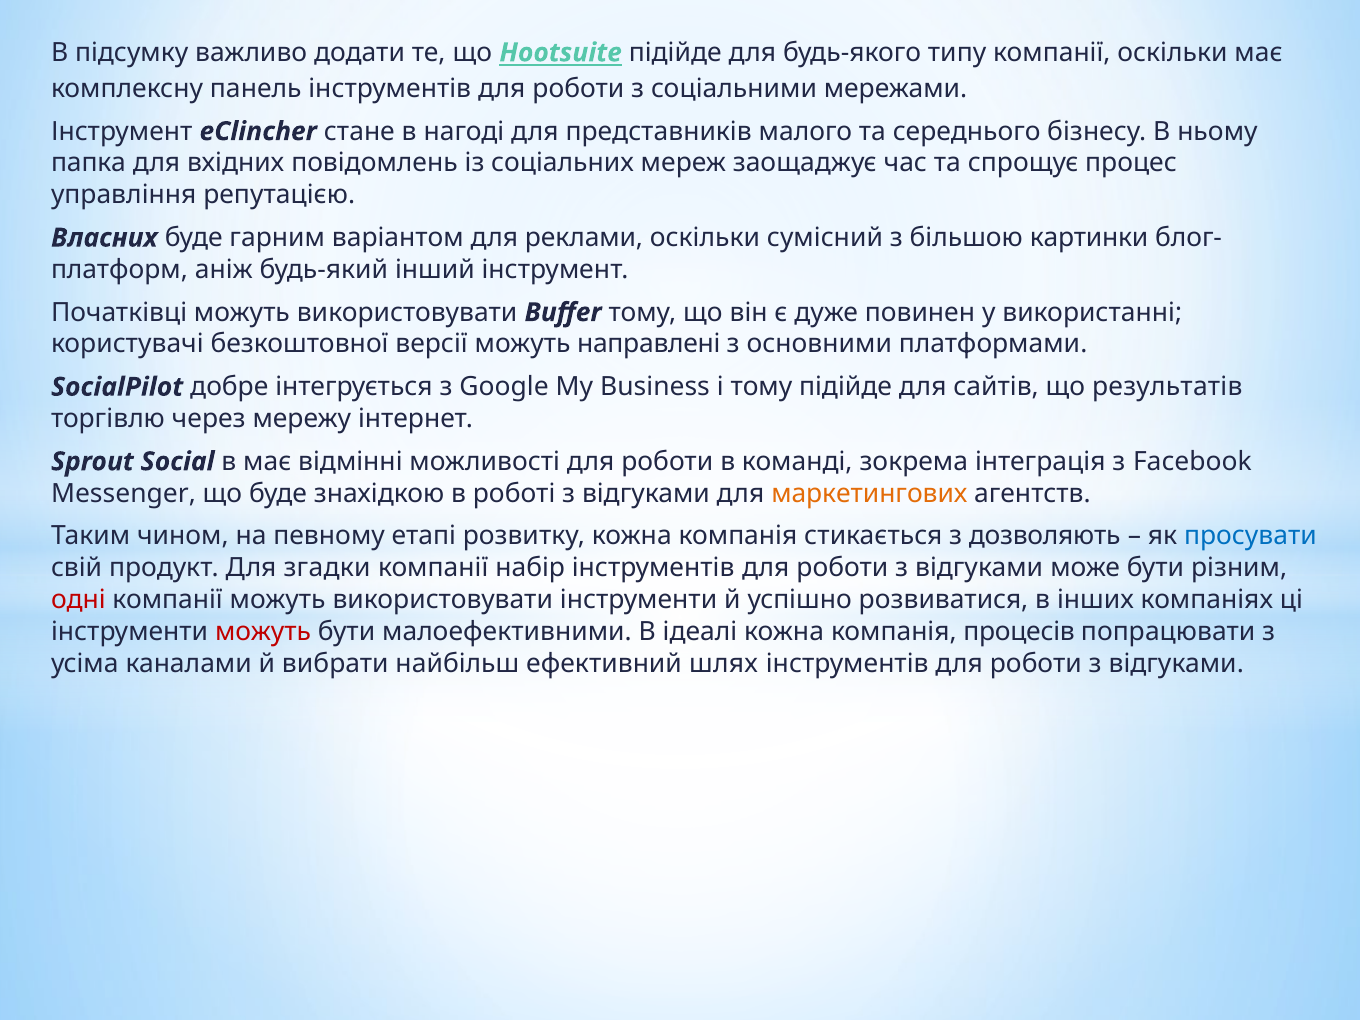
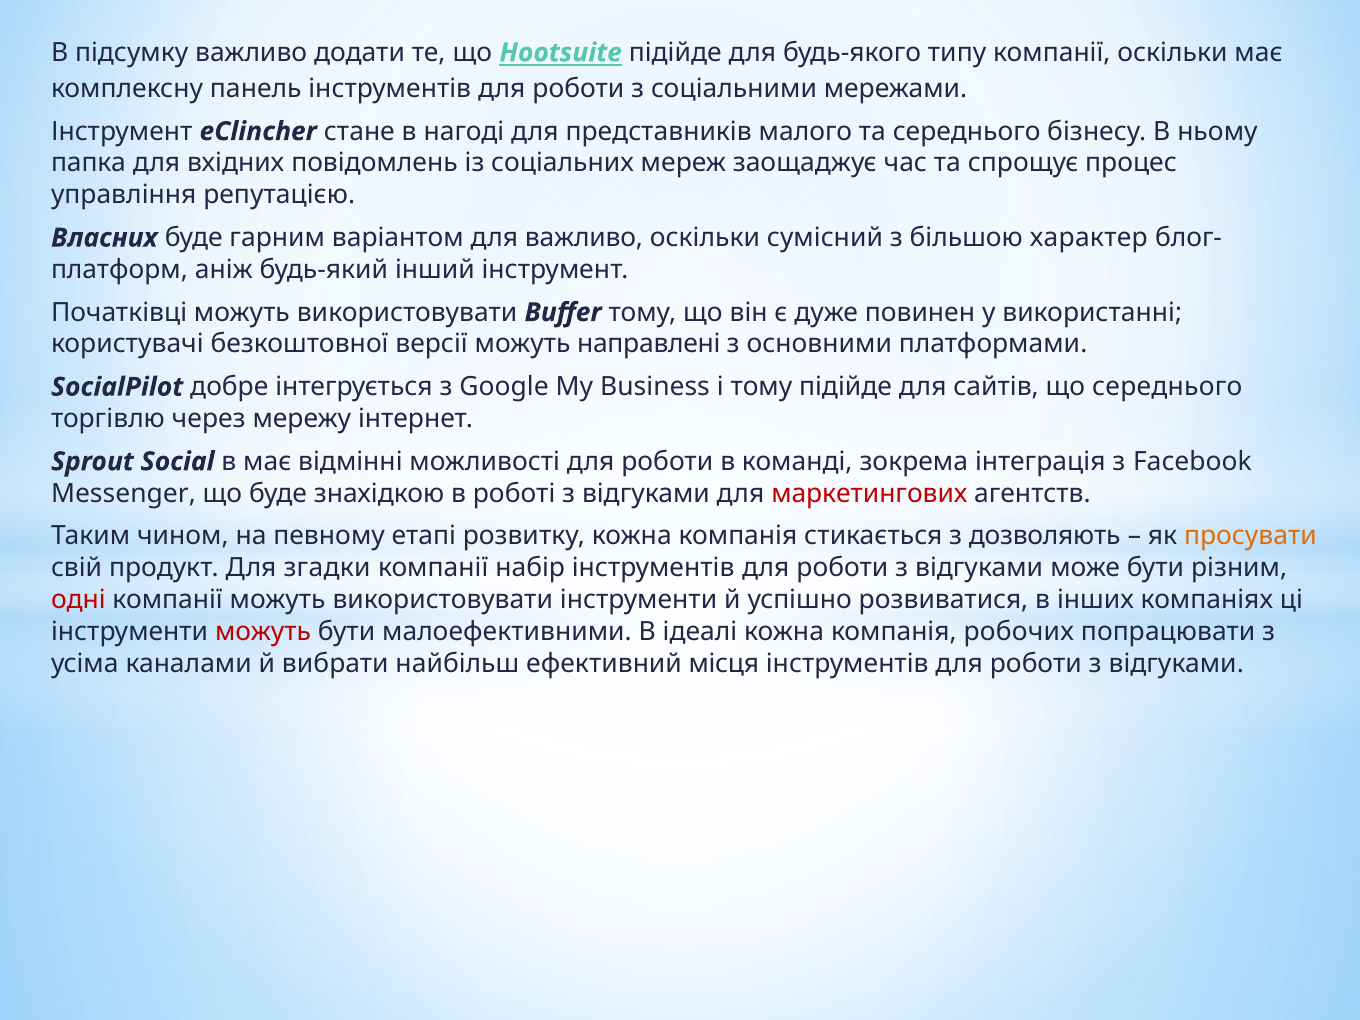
для реклами: реклами -> важливо
картинки: картинки -> характер
що результатів: результатів -> середнього
маркетингових colour: orange -> red
просувати colour: blue -> orange
процесів: процесів -> робочих
шлях: шлях -> місця
